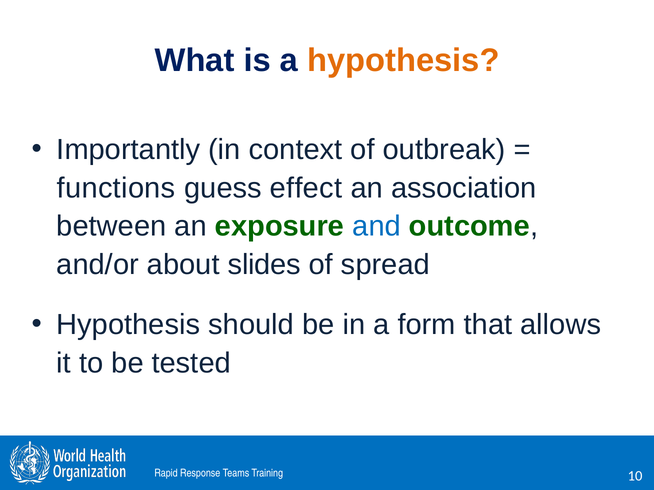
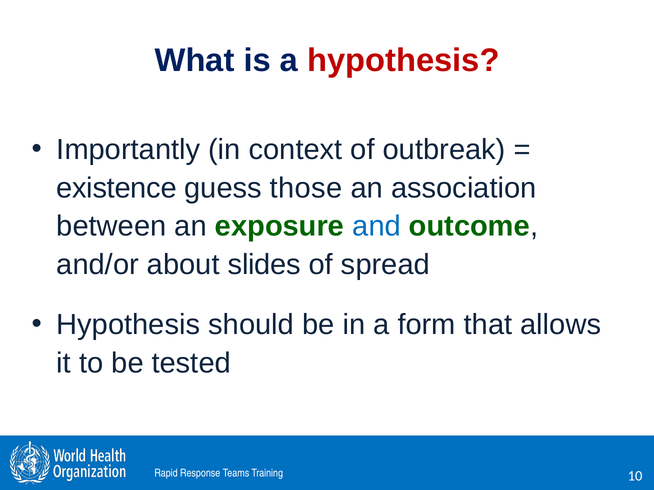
hypothesis at (403, 61) colour: orange -> red
functions: functions -> existence
effect: effect -> those
